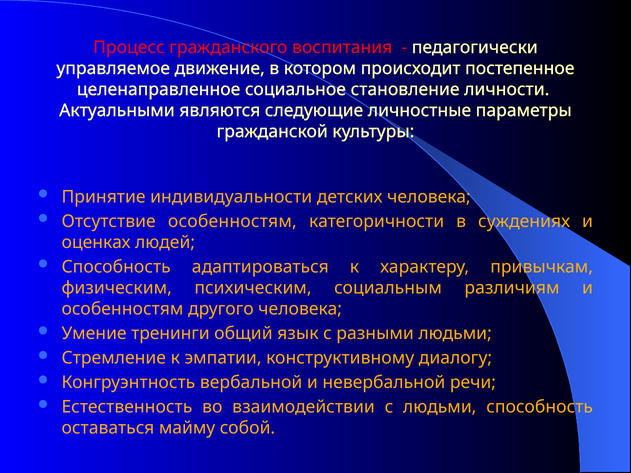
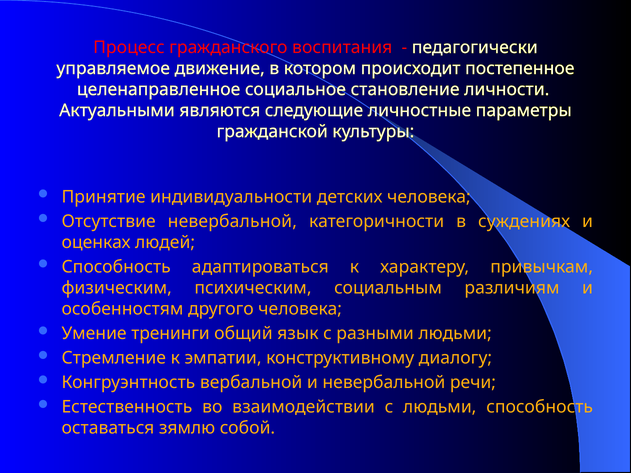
Отсутствие особенностям: особенностям -> невербальной
майму: майму -> зямлю
